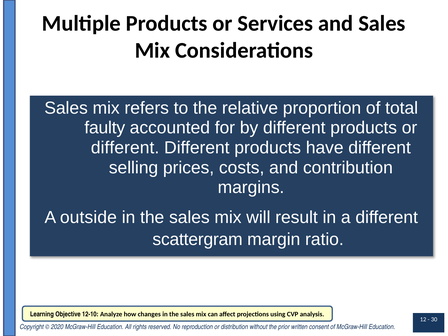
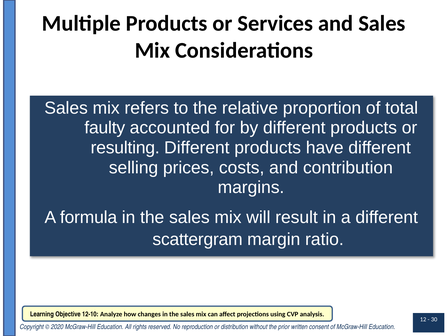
different at (125, 148): different -> resulting
outside: outside -> formula
